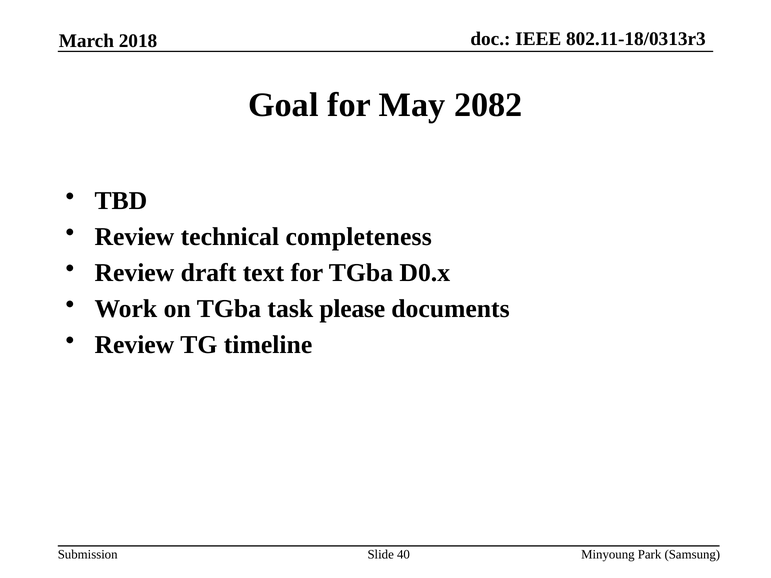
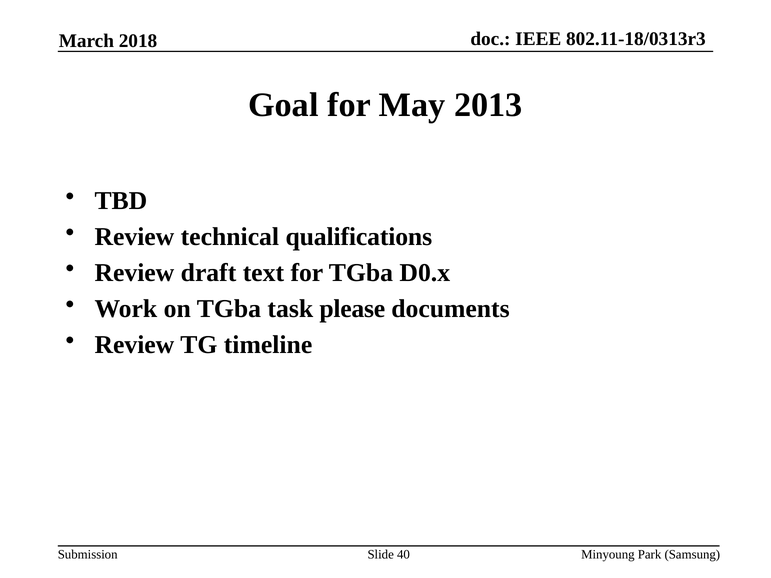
2082: 2082 -> 2013
completeness: completeness -> qualifications
